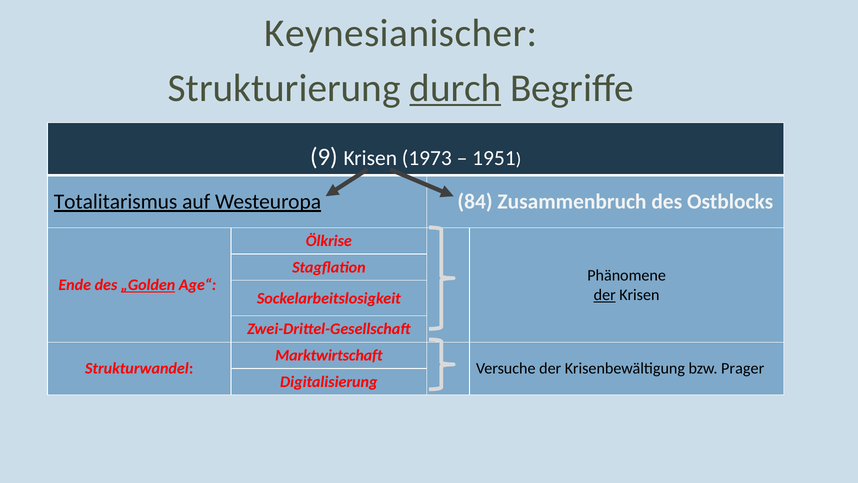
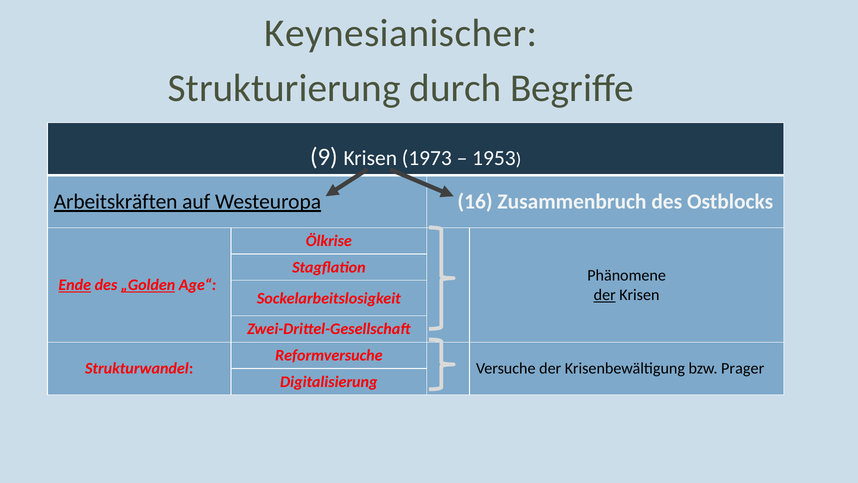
durch underline: present -> none
1951: 1951 -> 1953
Totalitarismus: Totalitarismus -> Arbeitskräften
84: 84 -> 16
Ende underline: none -> present
Marktwirtschaft: Marktwirtschaft -> Reformversuche
